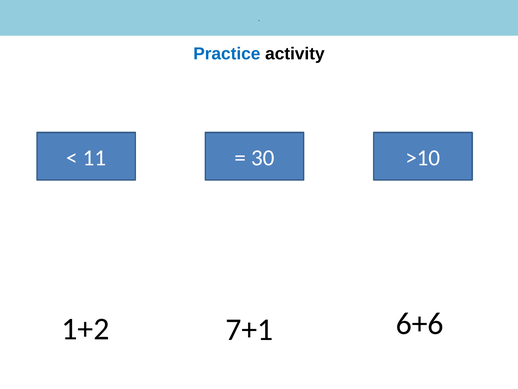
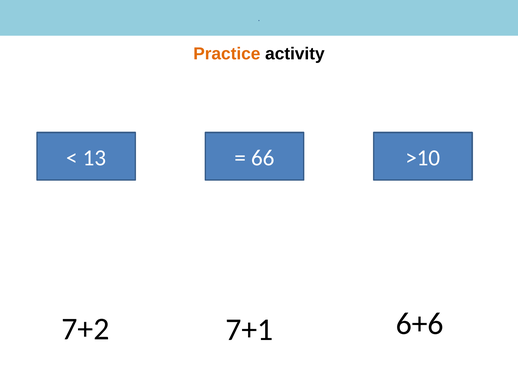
Practice colour: blue -> orange
11: 11 -> 13
30: 30 -> 66
1+2: 1+2 -> 7+2
